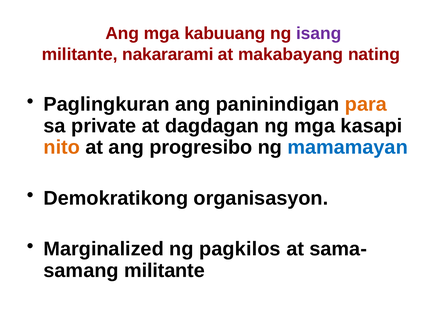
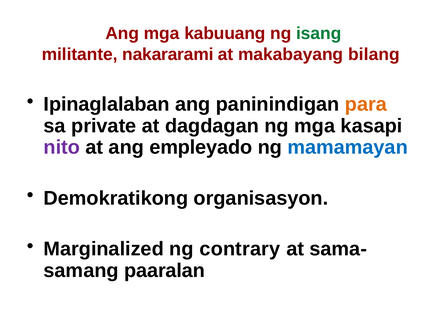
isang colour: purple -> green
nating: nating -> bilang
Paglingkuran: Paglingkuran -> Ipinaglalaban
nito colour: orange -> purple
progresibo: progresibo -> empleyado
pagkilos: pagkilos -> contrary
militante at (165, 271): militante -> paaralan
